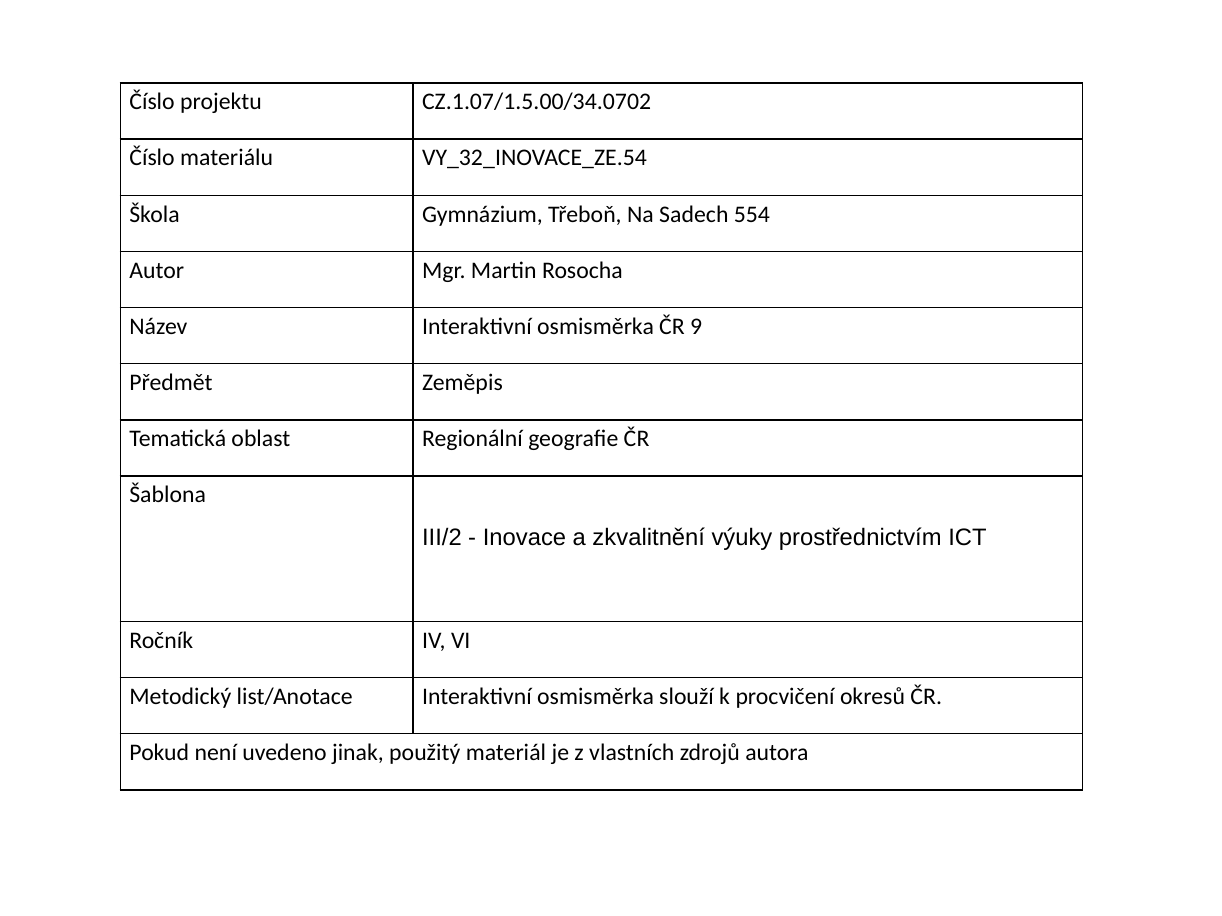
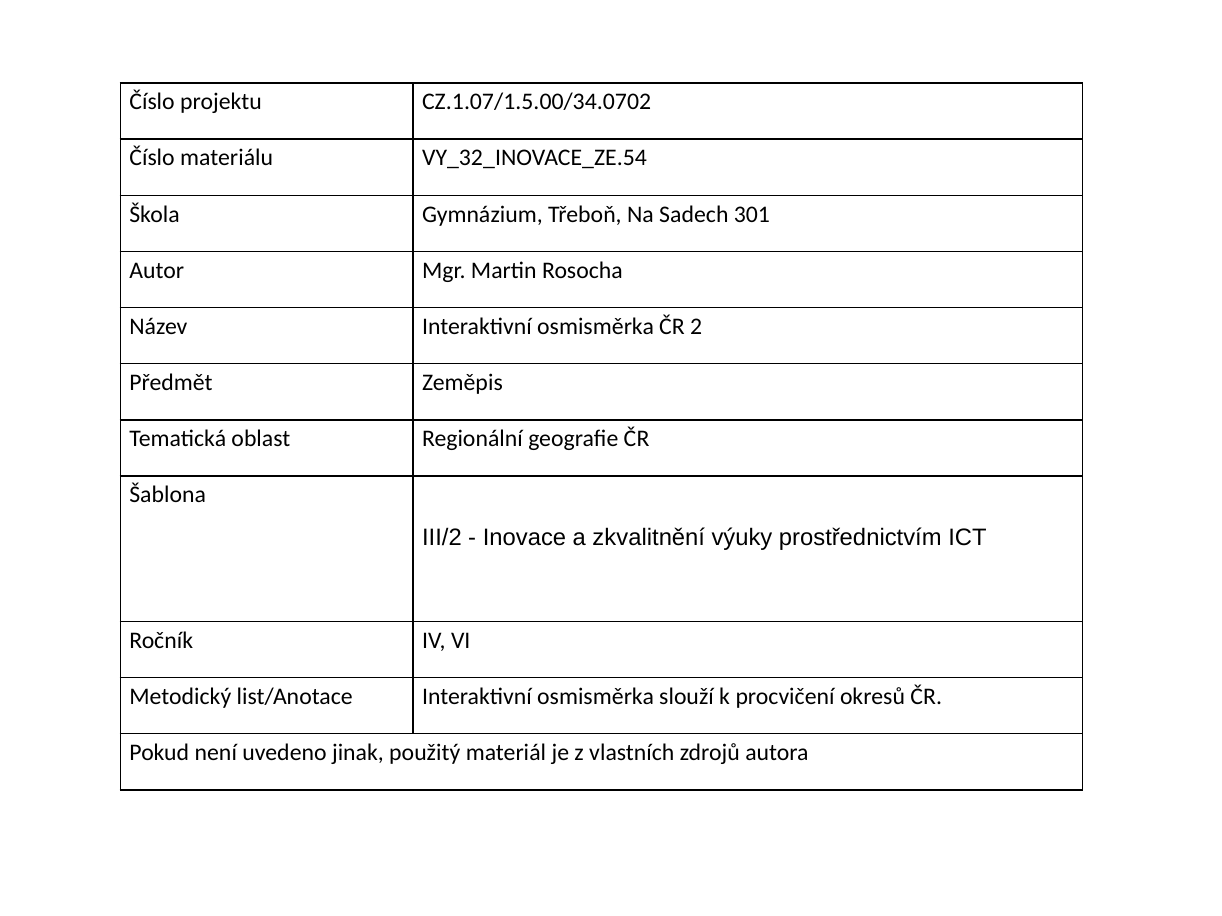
554: 554 -> 301
9: 9 -> 2
